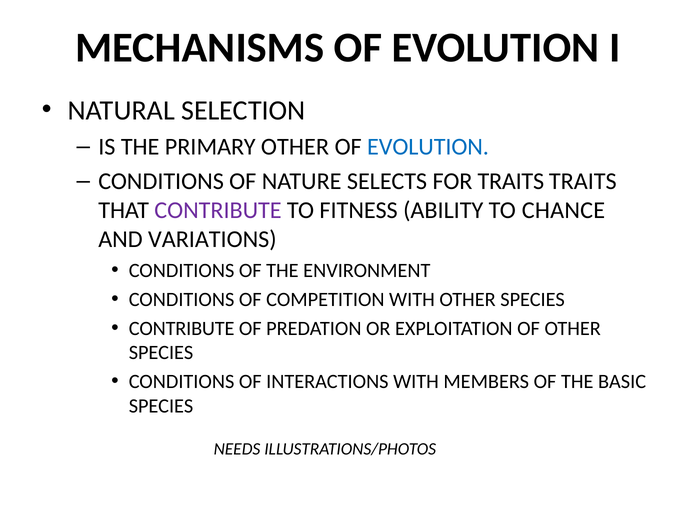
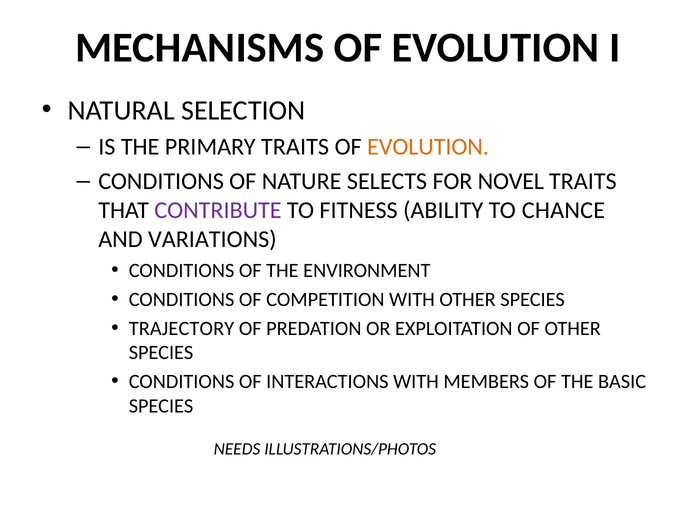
PRIMARY OTHER: OTHER -> TRAITS
EVOLUTION at (428, 147) colour: blue -> orange
FOR TRAITS: TRAITS -> NOVEL
CONTRIBUTE at (182, 328): CONTRIBUTE -> TRAJECTORY
